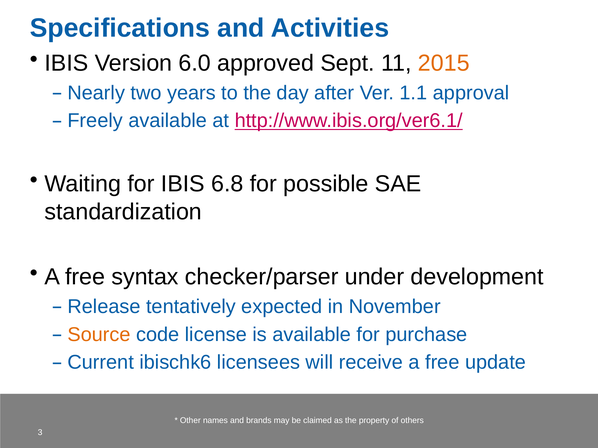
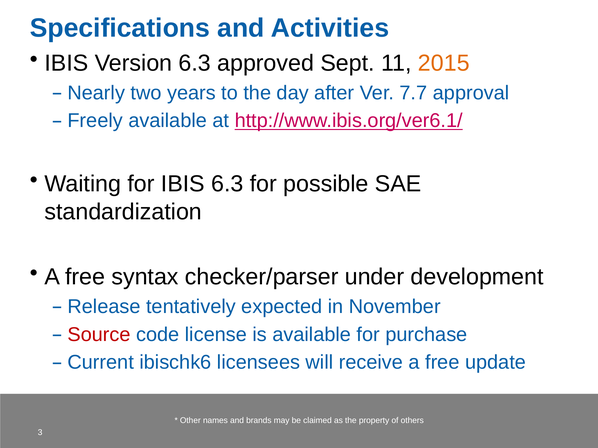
Version 6.0: 6.0 -> 6.3
1.1: 1.1 -> 7.7
IBIS 6.8: 6.8 -> 6.3
Source colour: orange -> red
